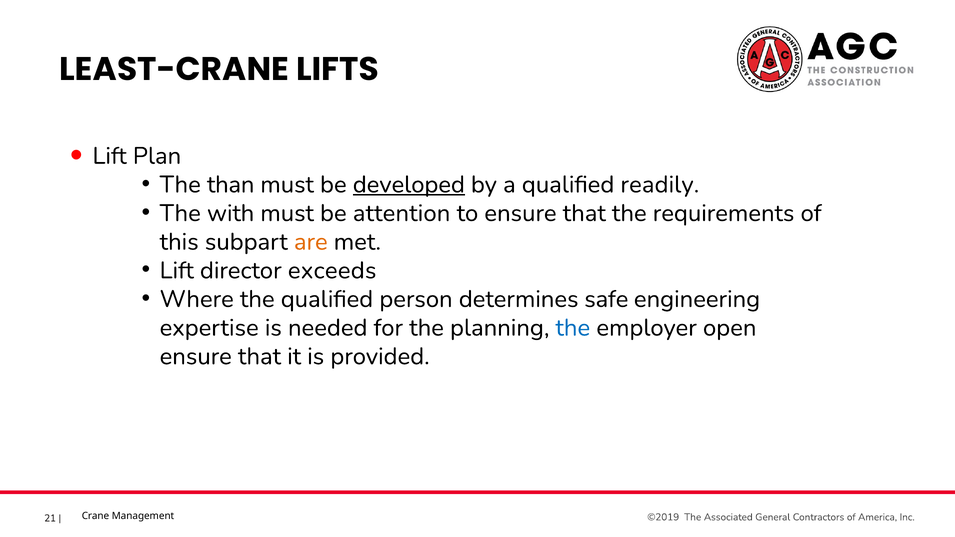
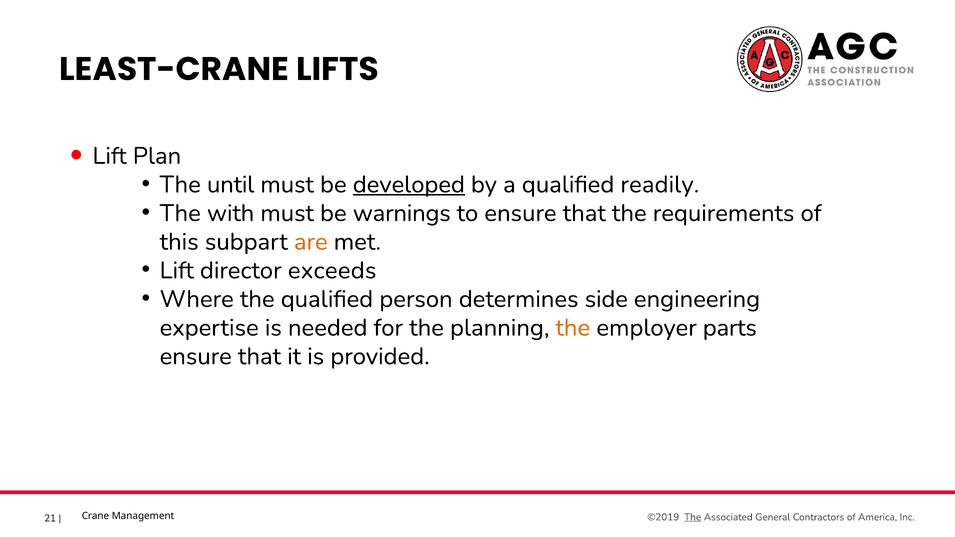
than: than -> until
attention: attention -> warnings
safe: safe -> side
the at (573, 328) colour: blue -> orange
open: open -> parts
The at (693, 517) underline: none -> present
